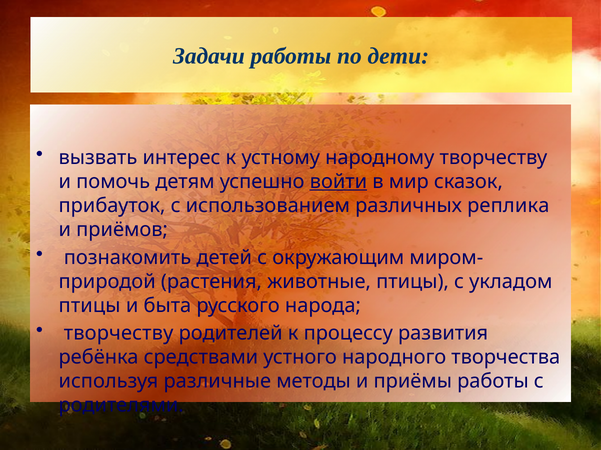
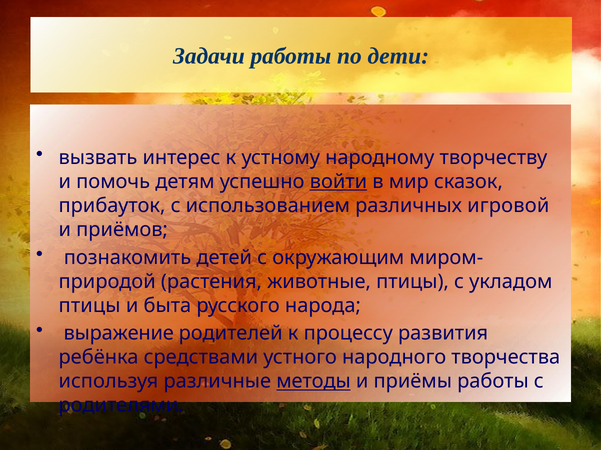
реплика: реплика -> игровой
творчеству at (119, 334): творчеству -> выражение
методы underline: none -> present
